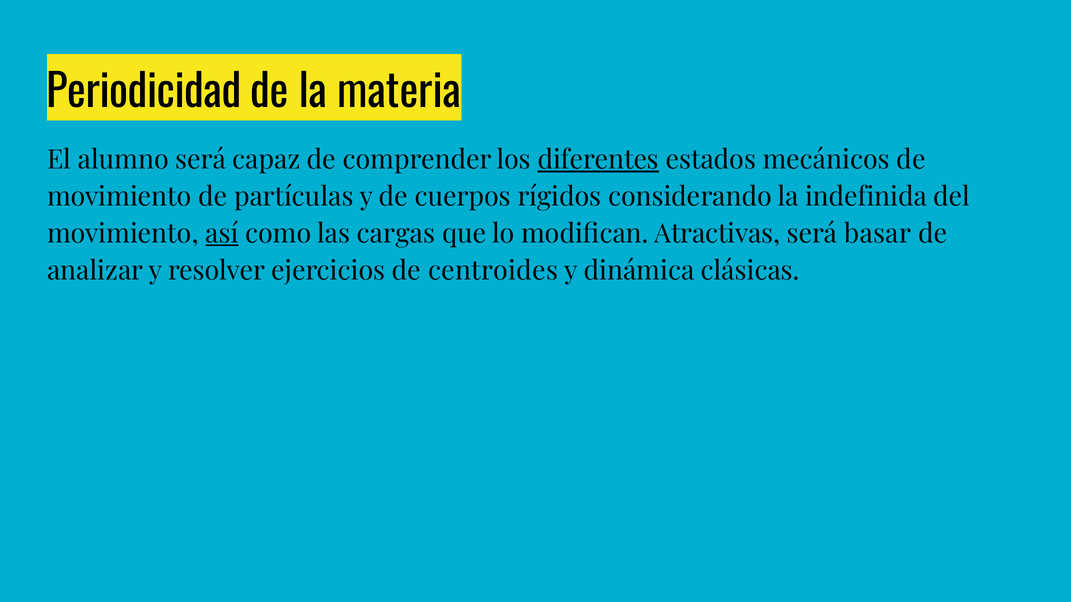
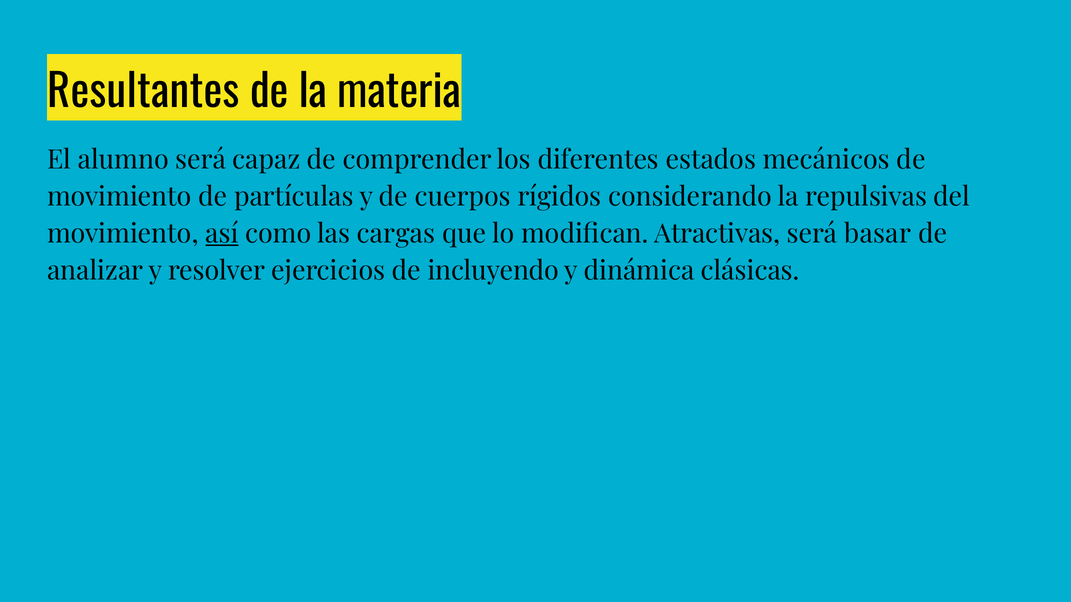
Periodicidad: Periodicidad -> Resultantes
diferentes underline: present -> none
indefinida: indefinida -> repulsivas
centroides: centroides -> incluyendo
